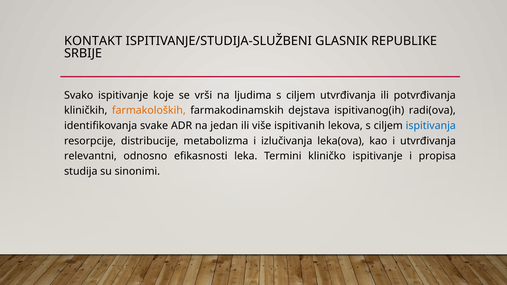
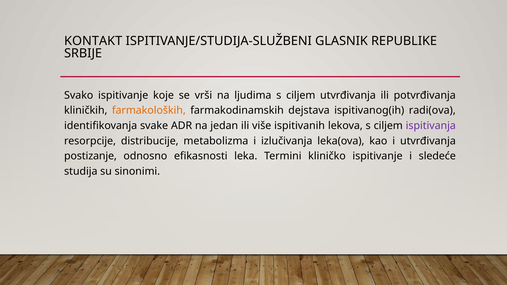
ispitivanja colour: blue -> purple
relevantni: relevantni -> postizanje
propisa: propisa -> sledeće
